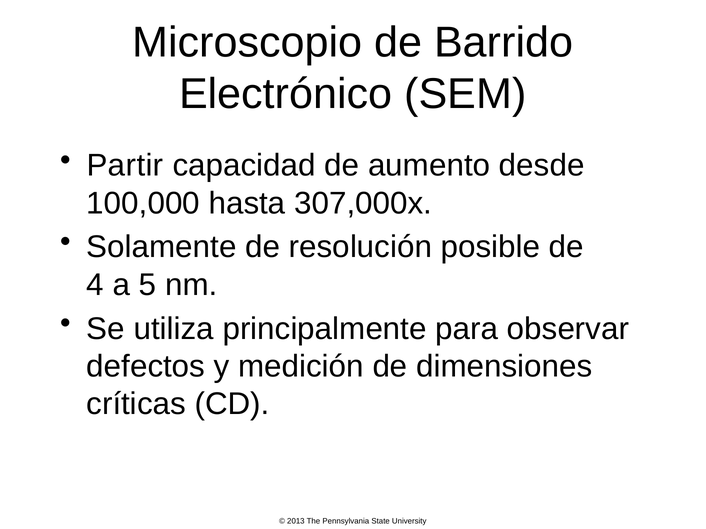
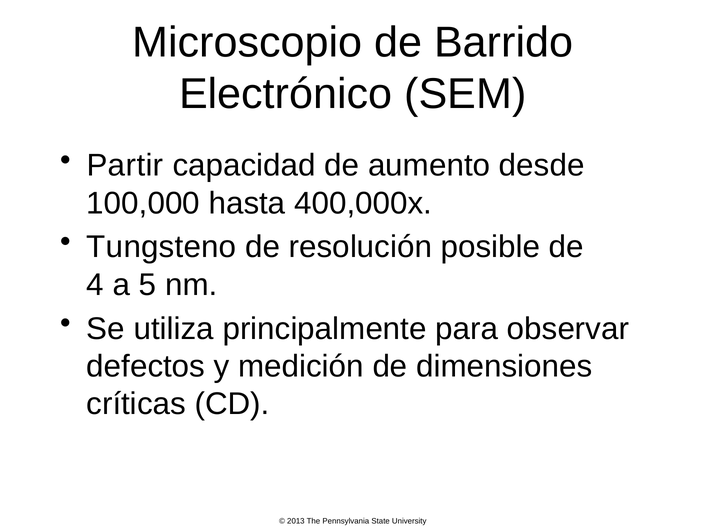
307,000x: 307,000x -> 400,000x
Solamente: Solamente -> Tungsteno
